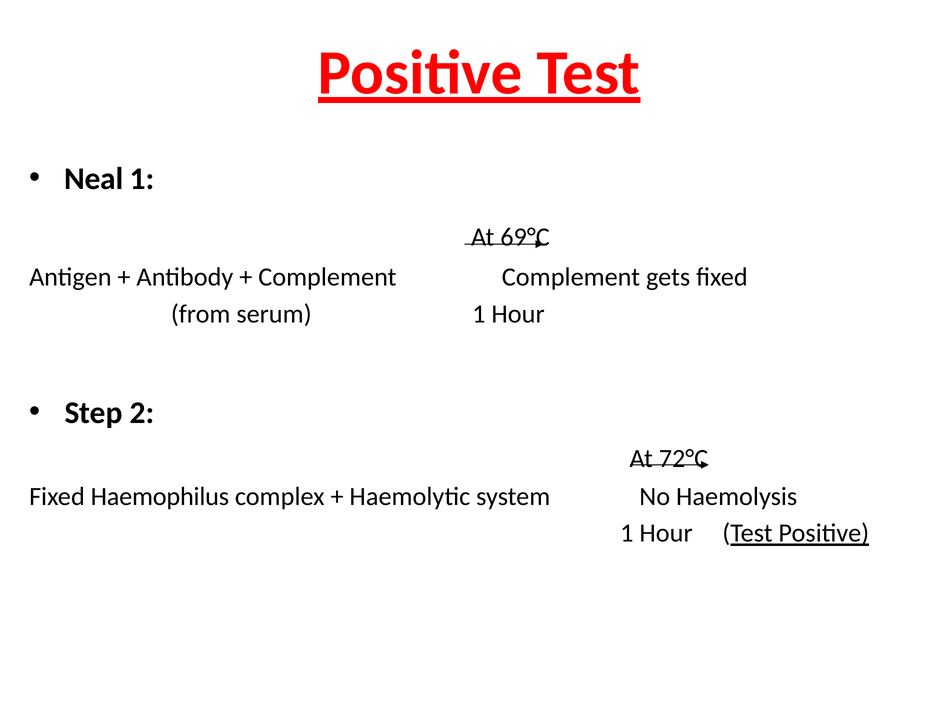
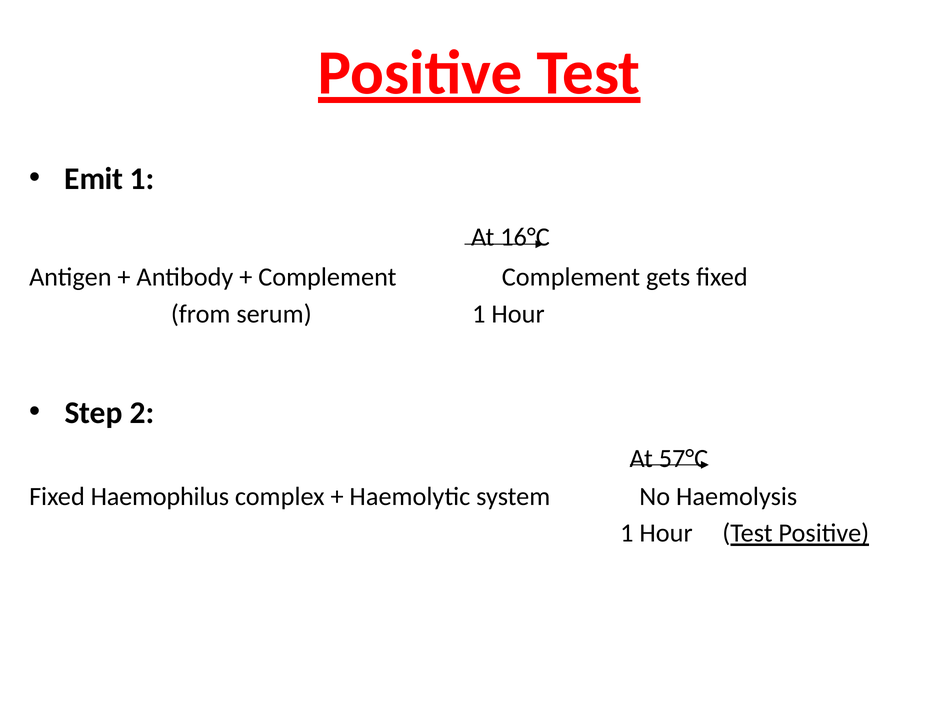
Neal: Neal -> Emit
69°C: 69°C -> 16°C
72°C: 72°C -> 57°C
